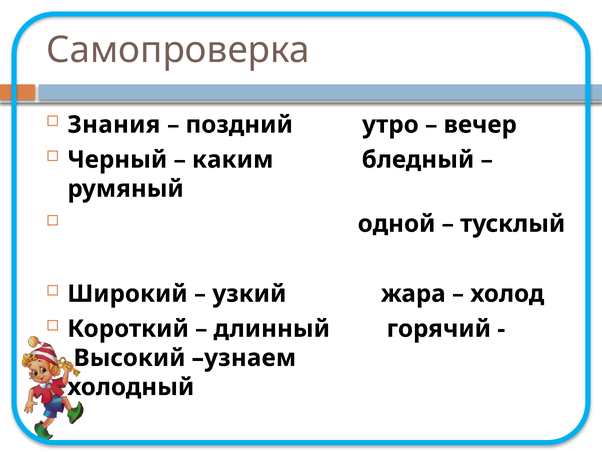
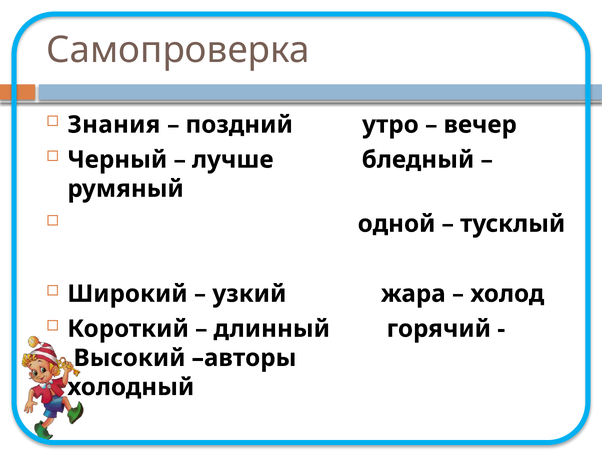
каким: каким -> лучше
узнаем: узнаем -> авторы
